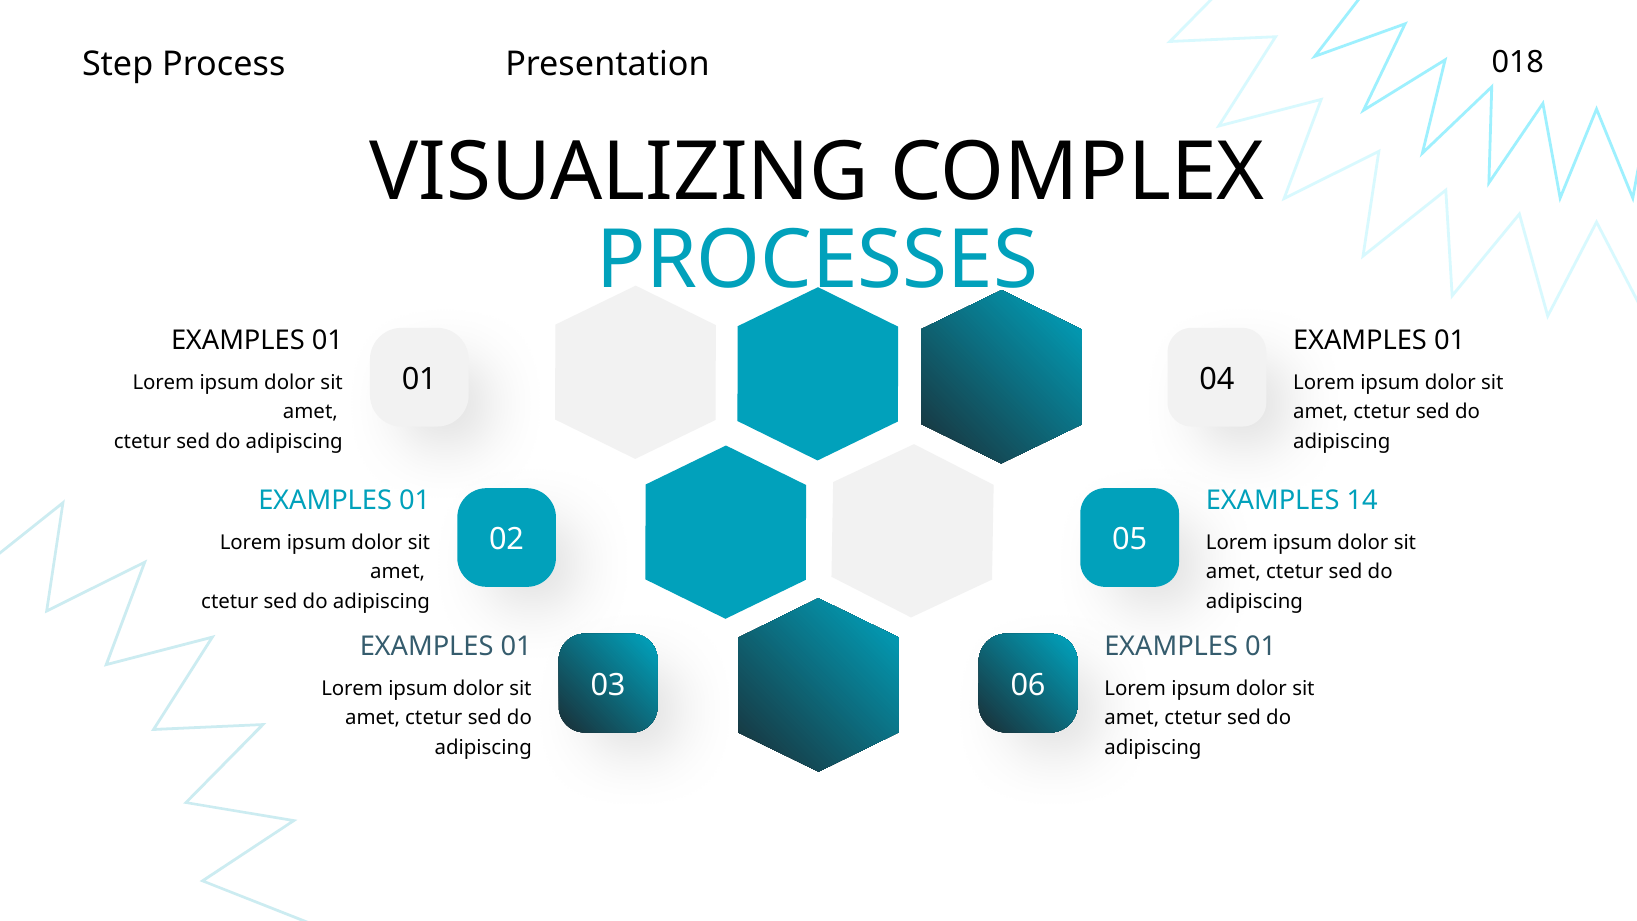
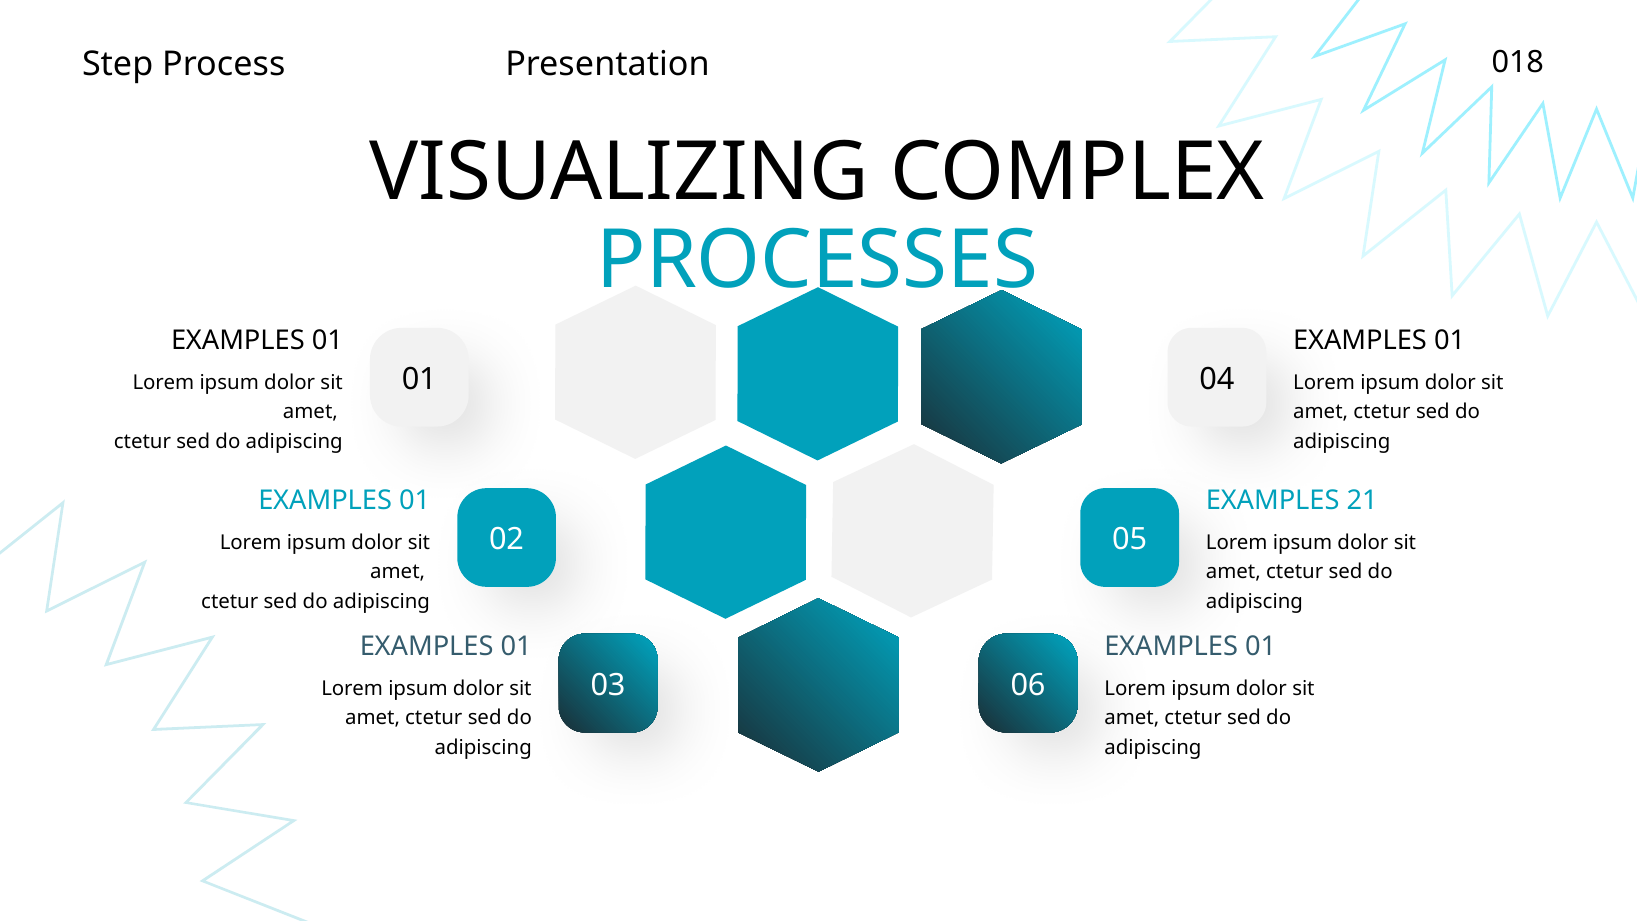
14: 14 -> 21
